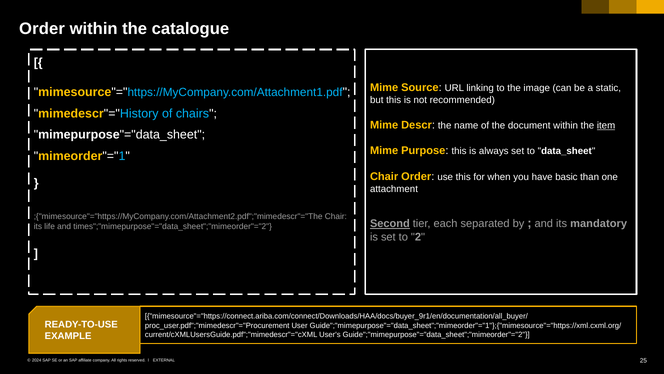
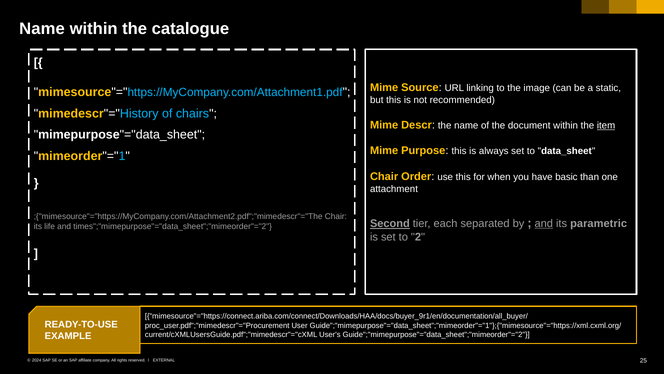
Order at (42, 29): Order -> Name
and at (544, 223) underline: none -> present
mandatory: mandatory -> parametric
